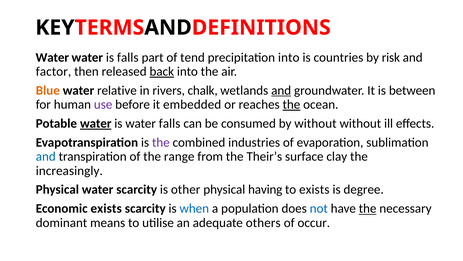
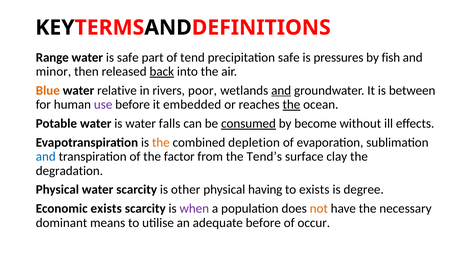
Water at (52, 57): Water -> Range
is falls: falls -> safe
precipitation into: into -> safe
countries: countries -> pressures
risk: risk -> fish
factor: factor -> minor
chalk: chalk -> poor
water at (96, 123) underline: present -> none
consumed underline: none -> present
by without: without -> become
the at (161, 142) colour: purple -> orange
industries: industries -> depletion
range: range -> factor
Their’s: Their’s -> Tend’s
increasingly: increasingly -> degradation
when colour: blue -> purple
not colour: blue -> orange
the at (368, 208) underline: present -> none
adequate others: others -> before
